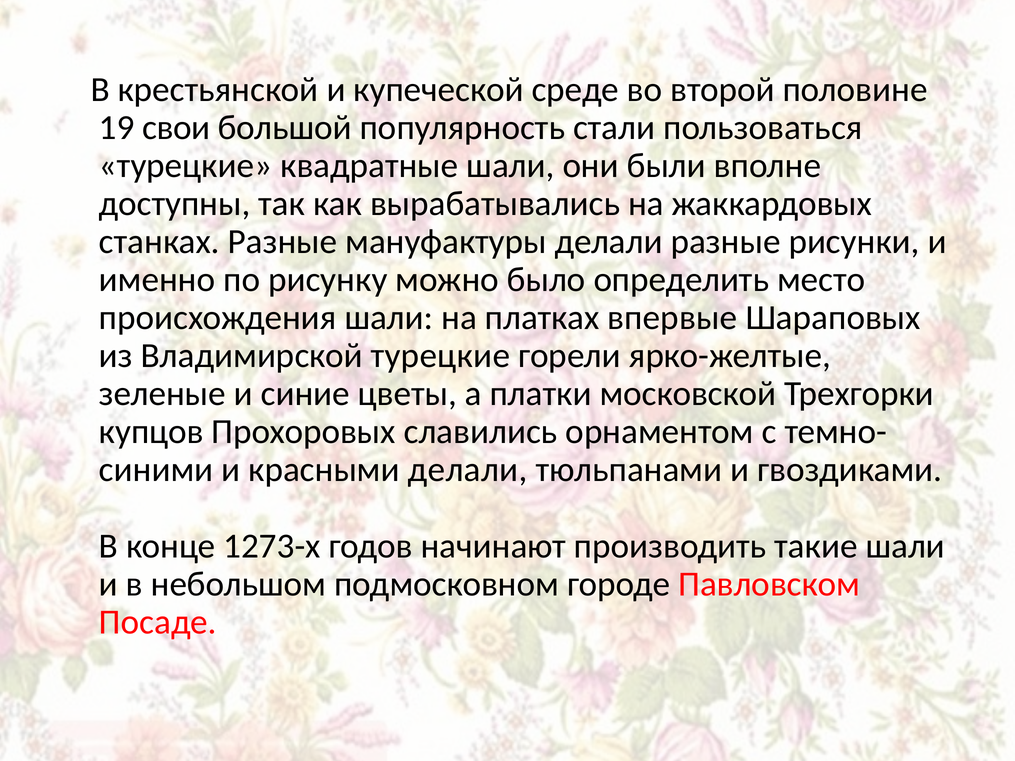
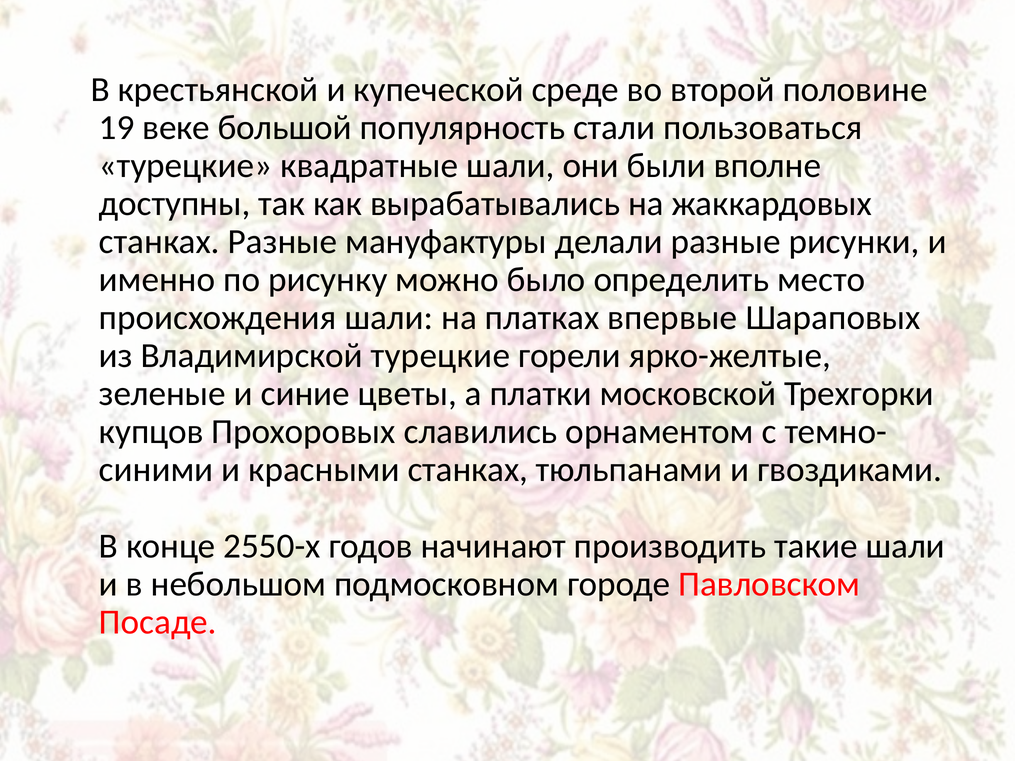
свои: свои -> веке
красными делали: делали -> станках
1273-х: 1273-х -> 2550-х
